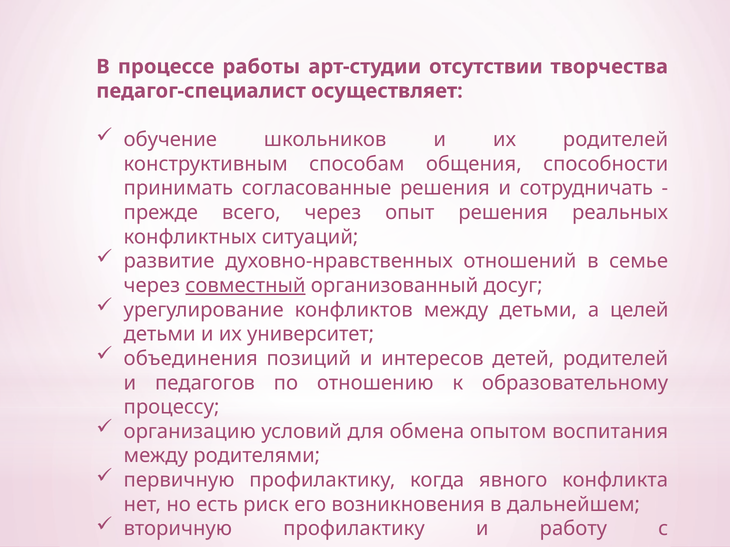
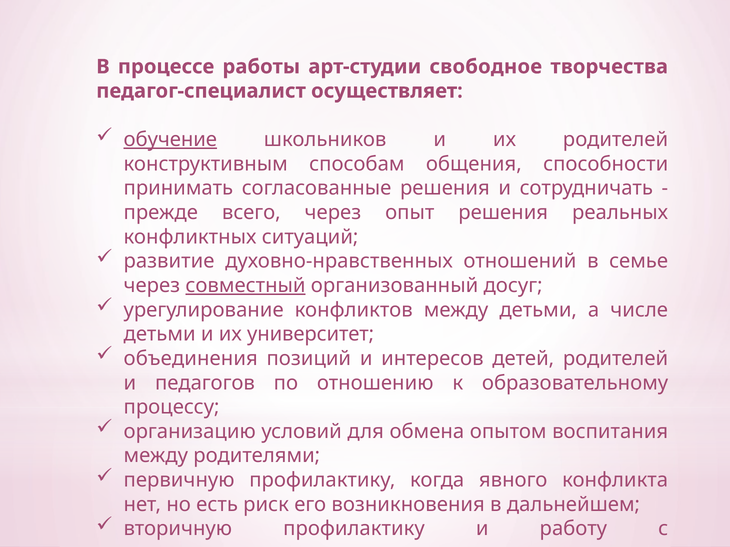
отсутствии: отсутствии -> свободное
обучение underline: none -> present
целей: целей -> числе
